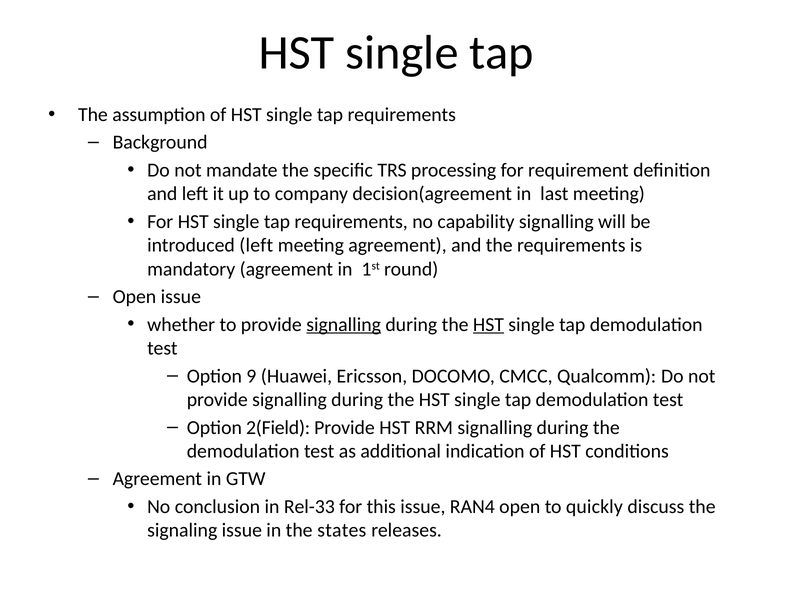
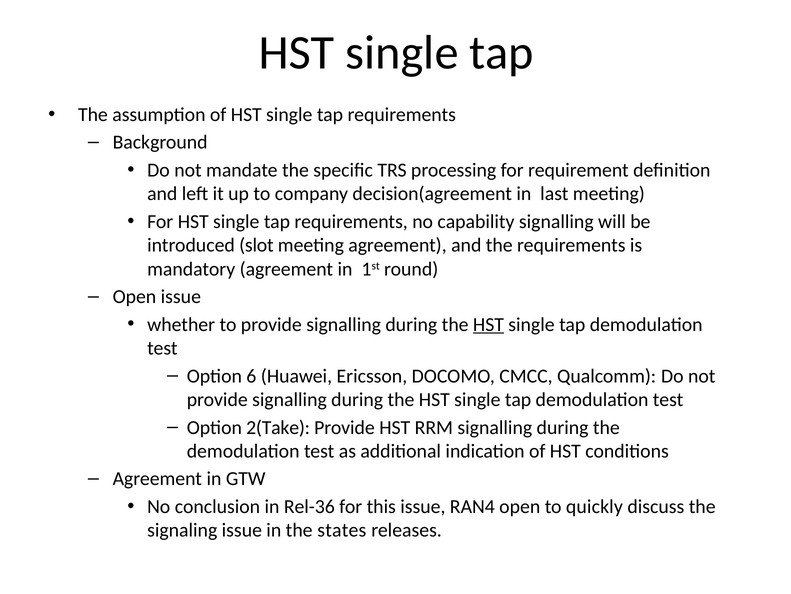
introduced left: left -> slot
signalling at (344, 324) underline: present -> none
9: 9 -> 6
2(Field: 2(Field -> 2(Take
Rel-33: Rel-33 -> Rel-36
